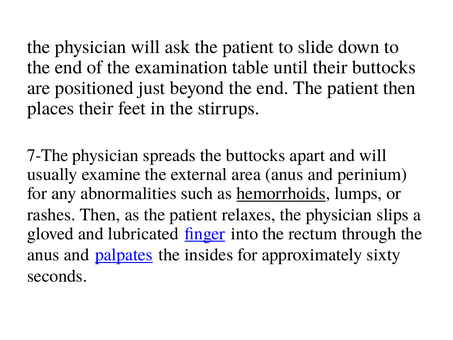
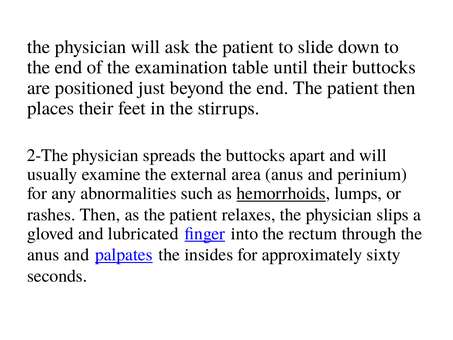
7-The: 7-The -> 2-The
